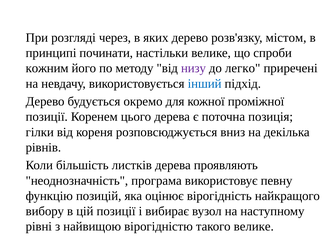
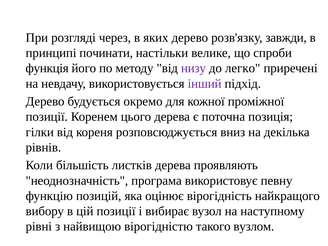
містом: містом -> завжди
кожним: кожним -> функція
інший colour: blue -> purple
такого велике: велике -> вузлом
